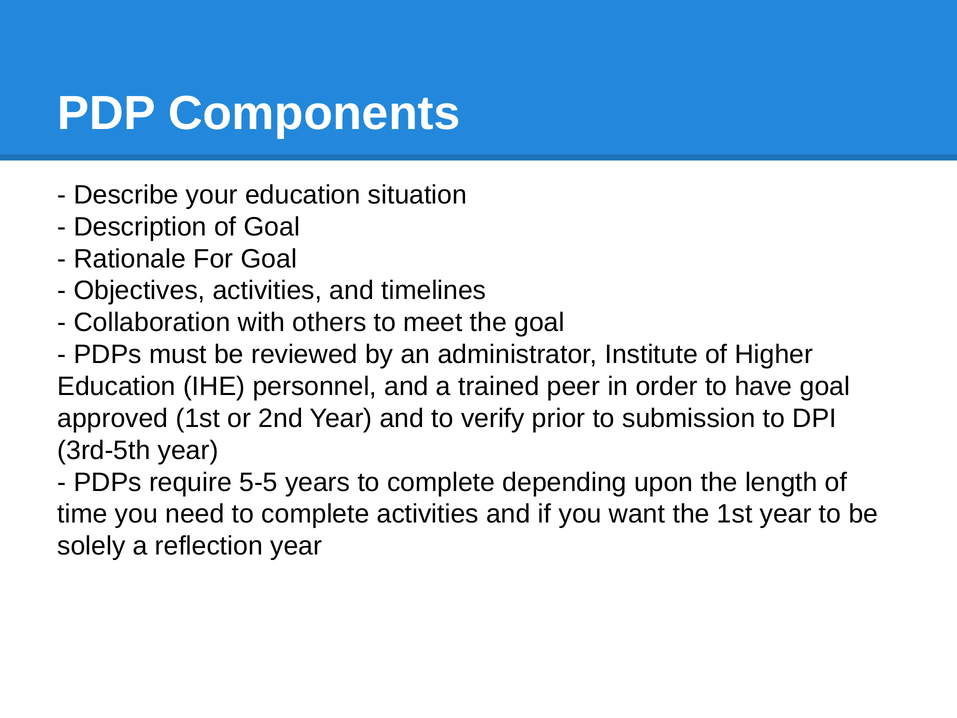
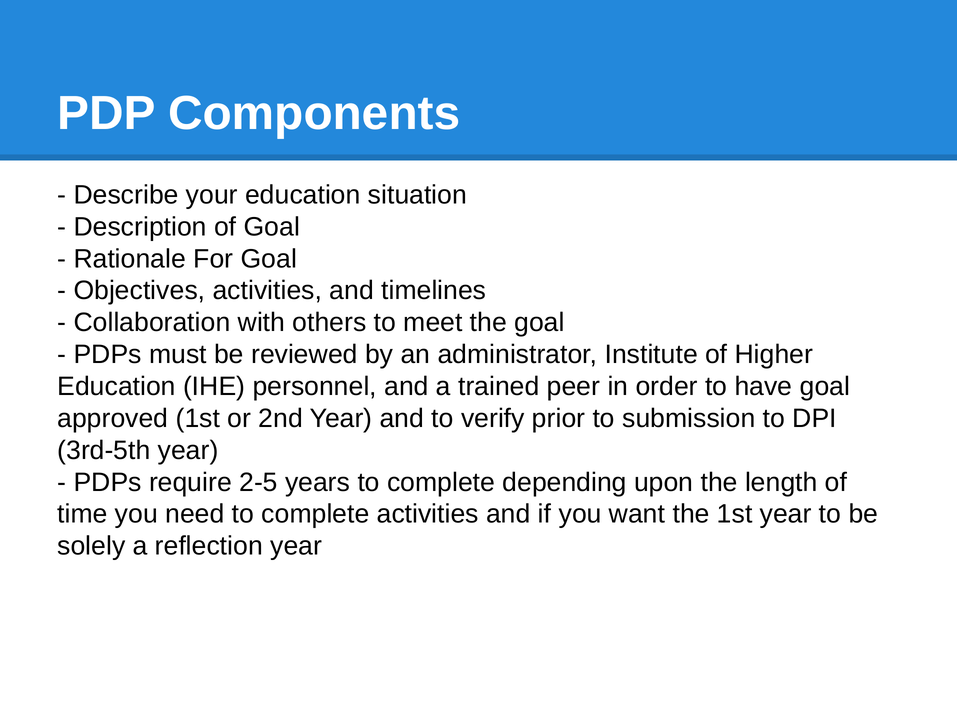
5-5: 5-5 -> 2-5
